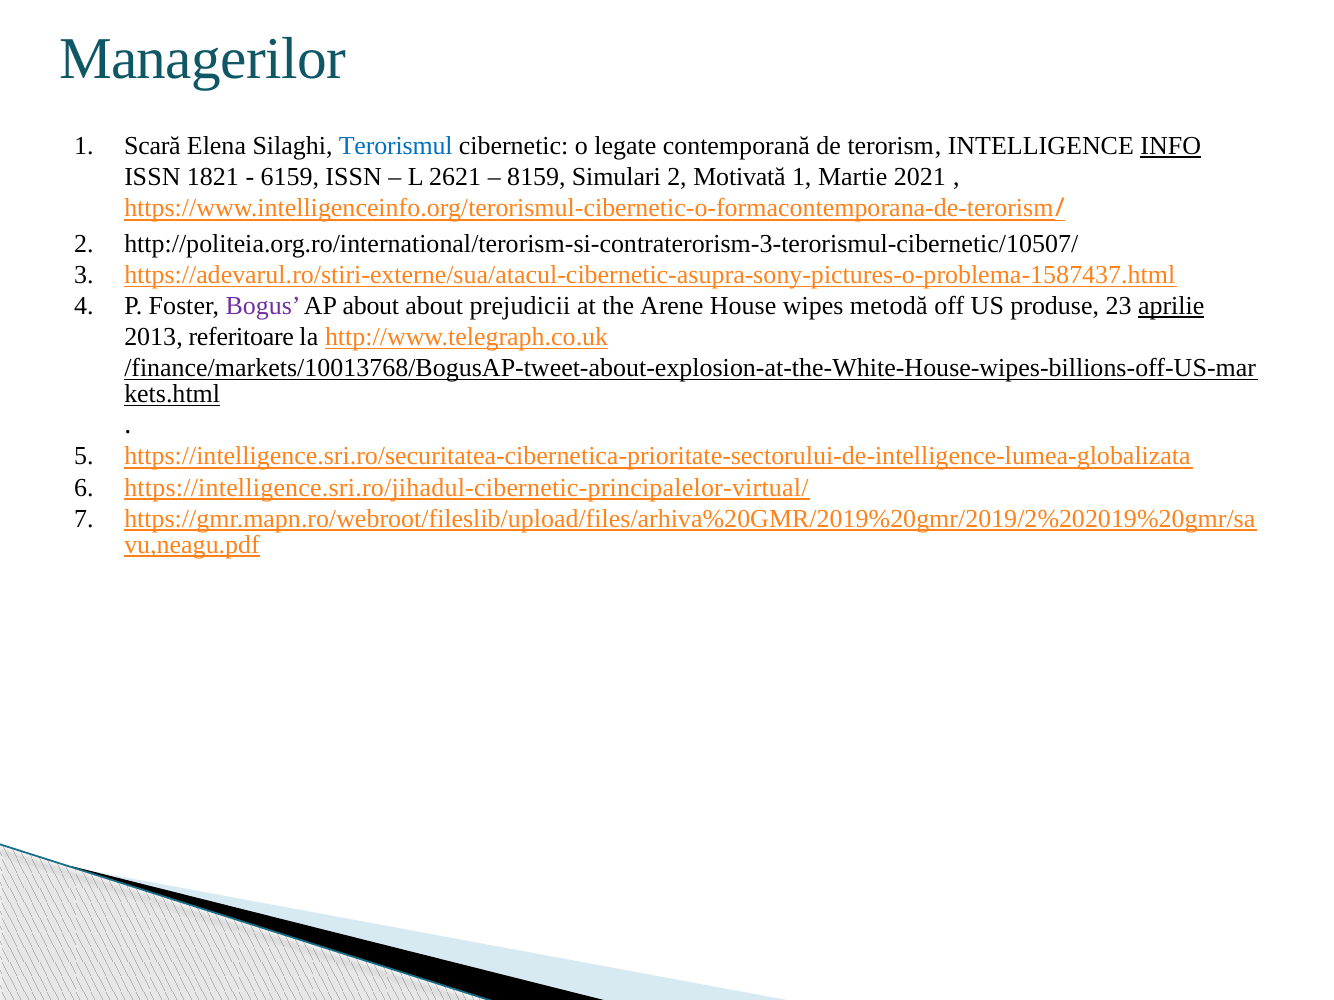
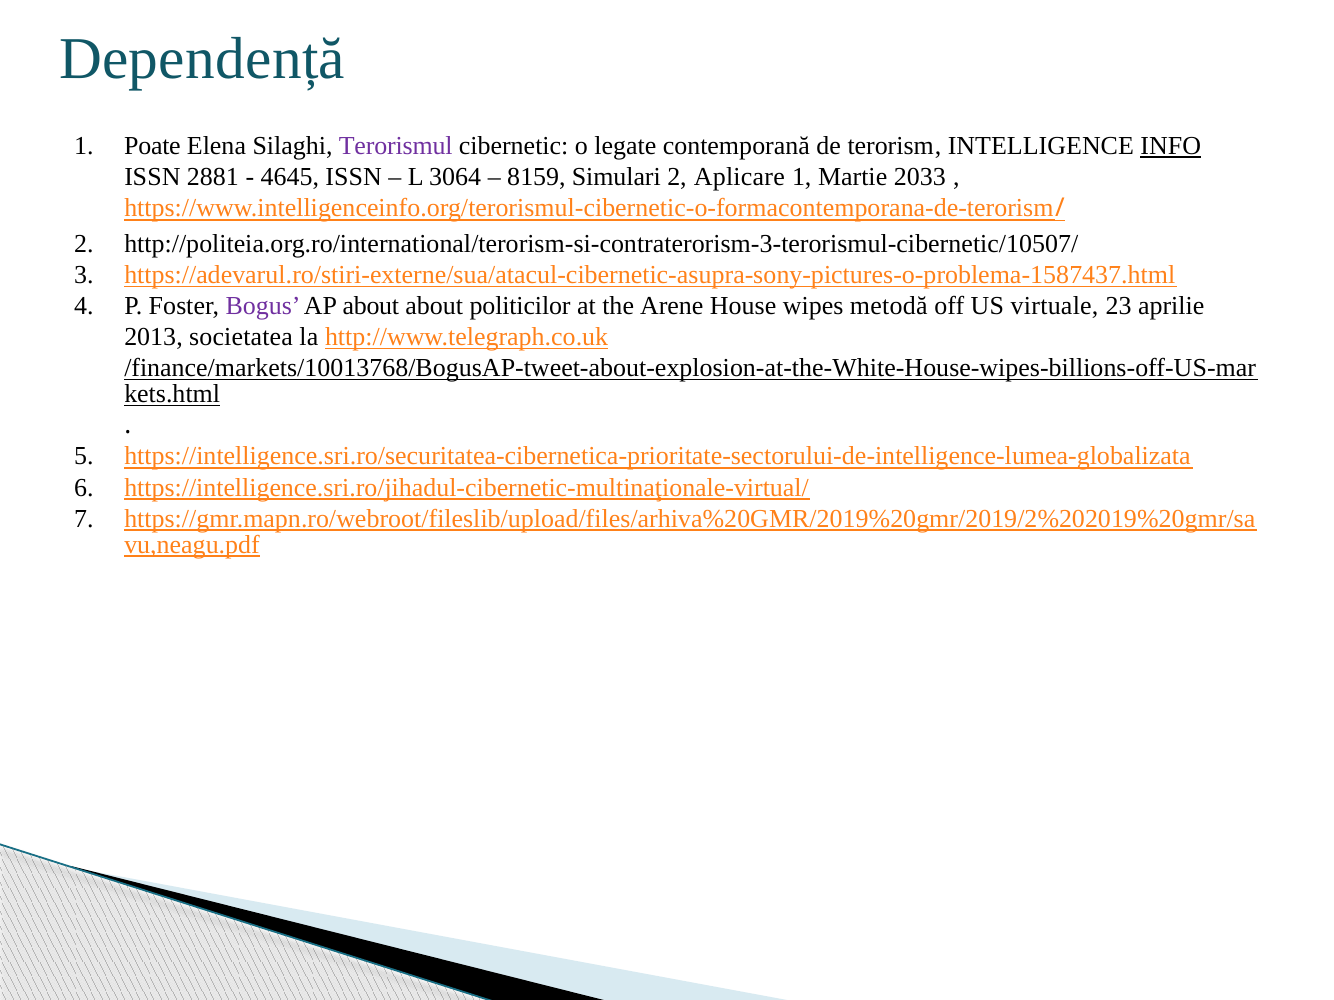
Managerilor: Managerilor -> Dependență
Scară: Scară -> Poate
Terorismul colour: blue -> purple
1821: 1821 -> 2881
6159: 6159 -> 4645
2621: 2621 -> 3064
Motivată: Motivată -> Aplicare
2021: 2021 -> 2033
prejudicii: prejudicii -> politicilor
produse: produse -> virtuale
aprilie underline: present -> none
referitoare: referitoare -> societatea
https://intelligence.sri.ro/jihadul-cibernetic-principalelor-virtual/: https://intelligence.sri.ro/jihadul-cibernetic-principalelor-virtual/ -> https://intelligence.sri.ro/jihadul-cibernetic-multinaţionale-virtual/
